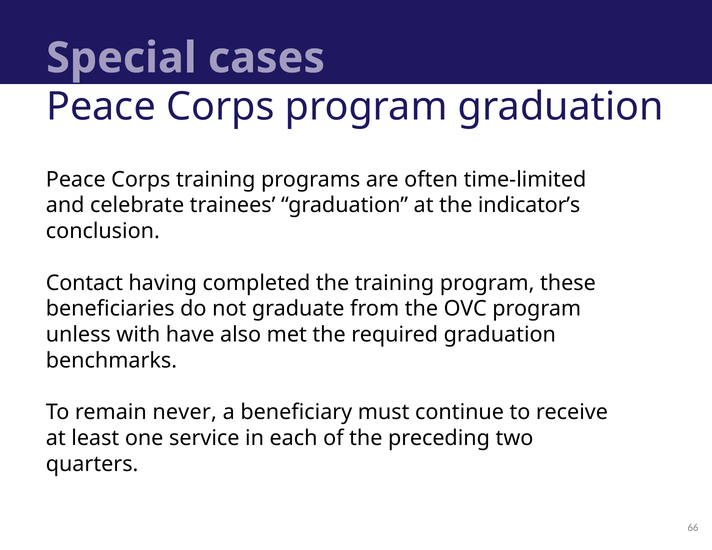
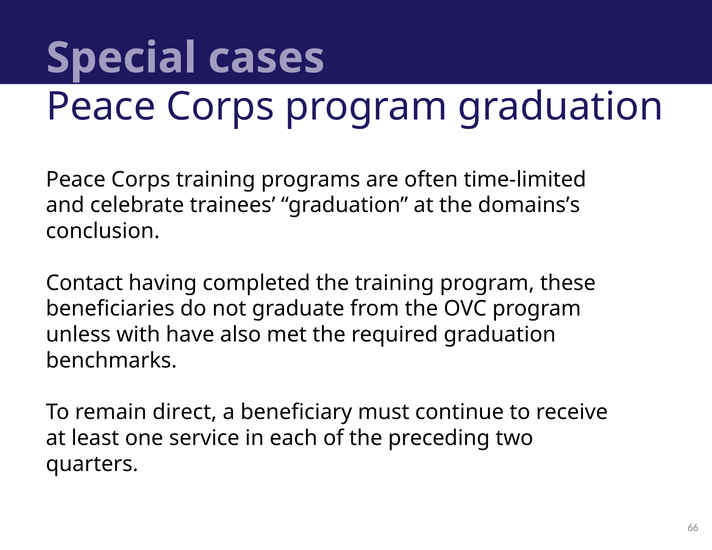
indicator’s: indicator’s -> domains’s
never: never -> direct
